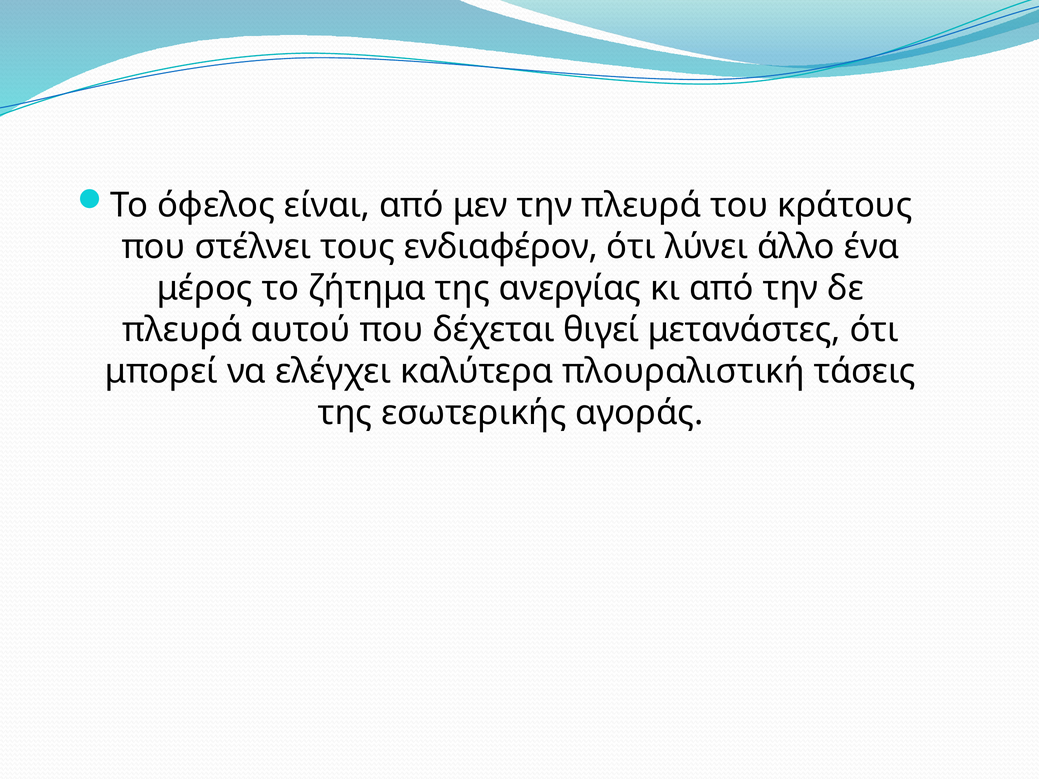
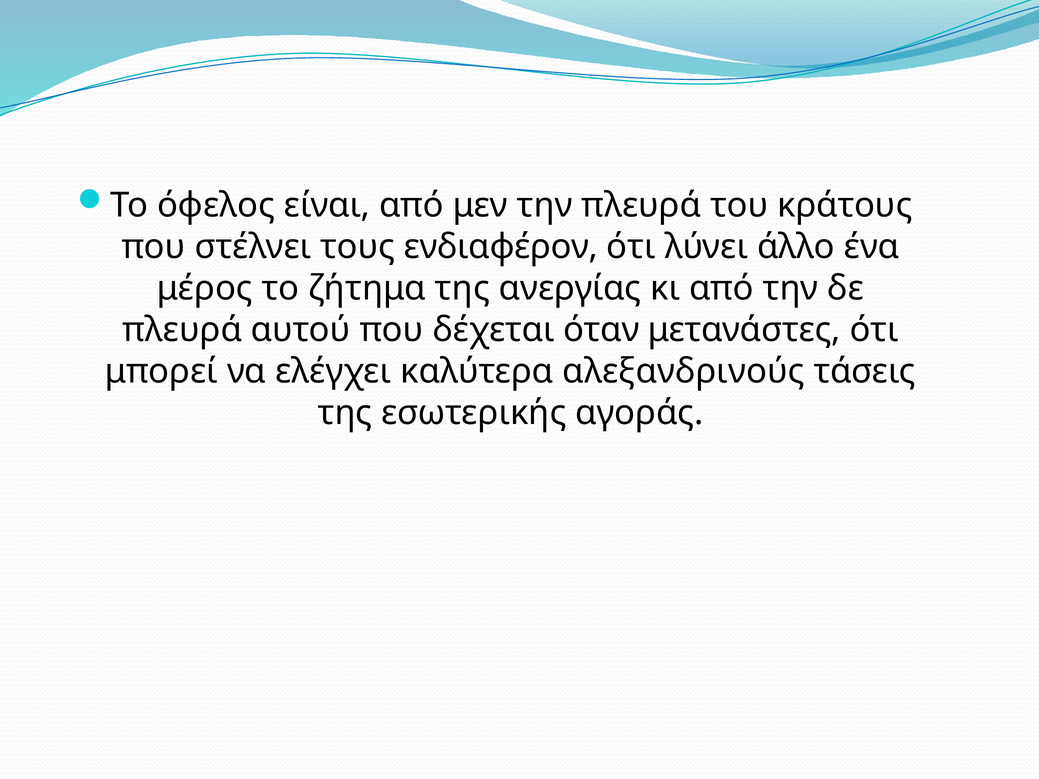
θιγεί: θιγεί -> όταν
πλουραλιστική: πλουραλιστική -> αλεξανδρινούς
